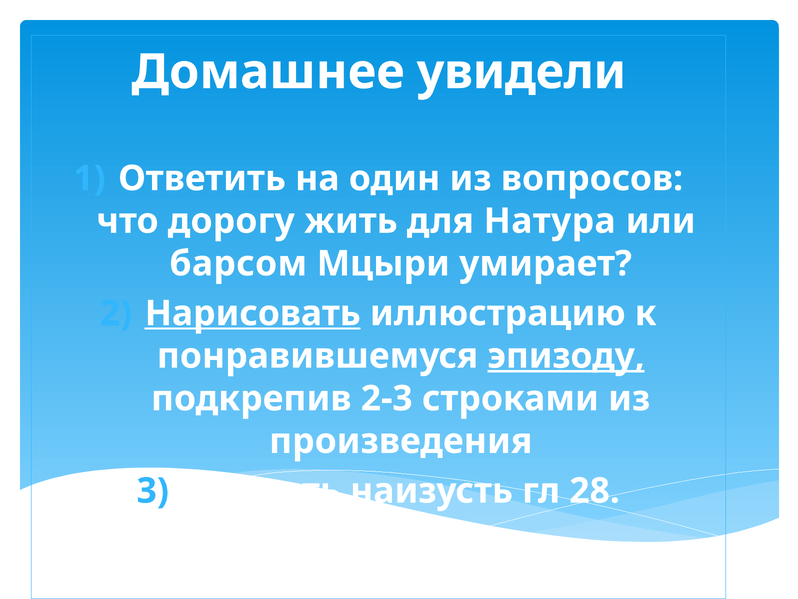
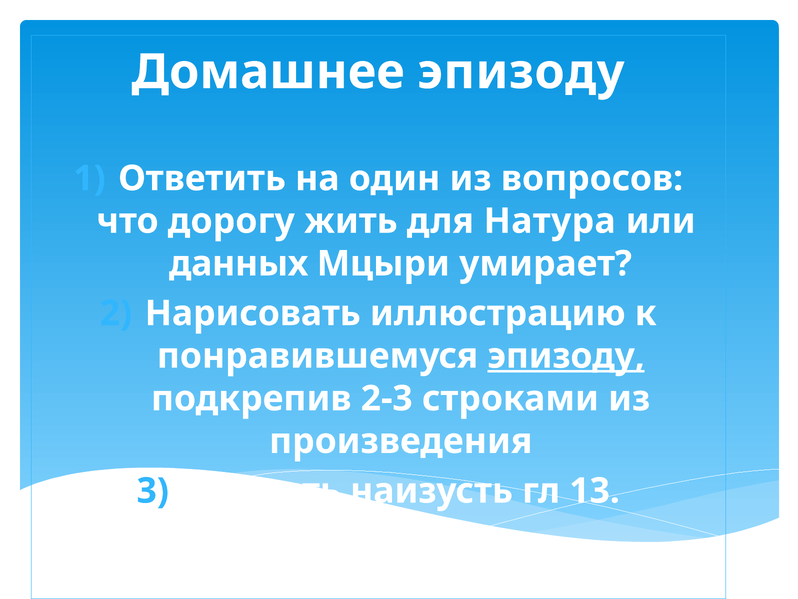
Домашнее увидели: увидели -> эпизоду
барсом: барсом -> данных
Нарисовать underline: present -> none
28: 28 -> 13
